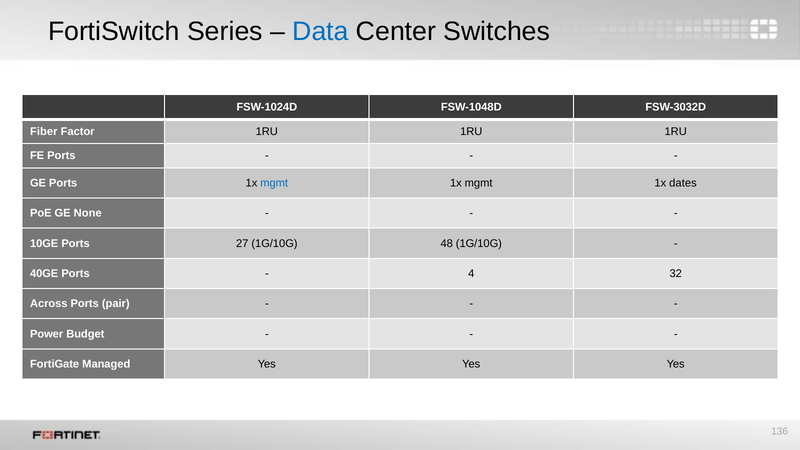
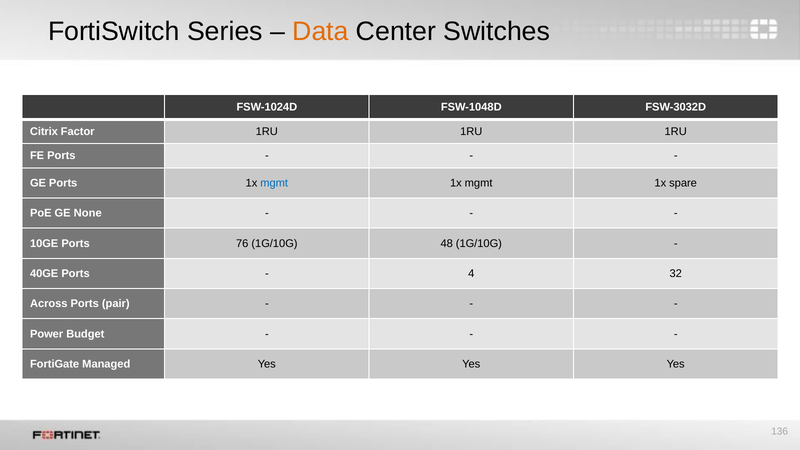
Data colour: blue -> orange
Fiber: Fiber -> Citrix
dates: dates -> spare
27: 27 -> 76
